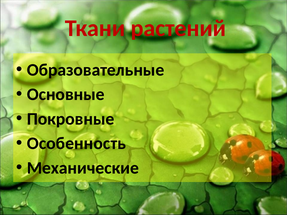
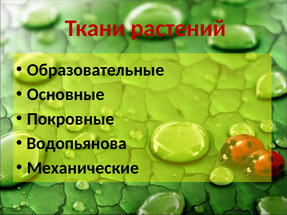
Особенность: Особенность -> Водопьянова
